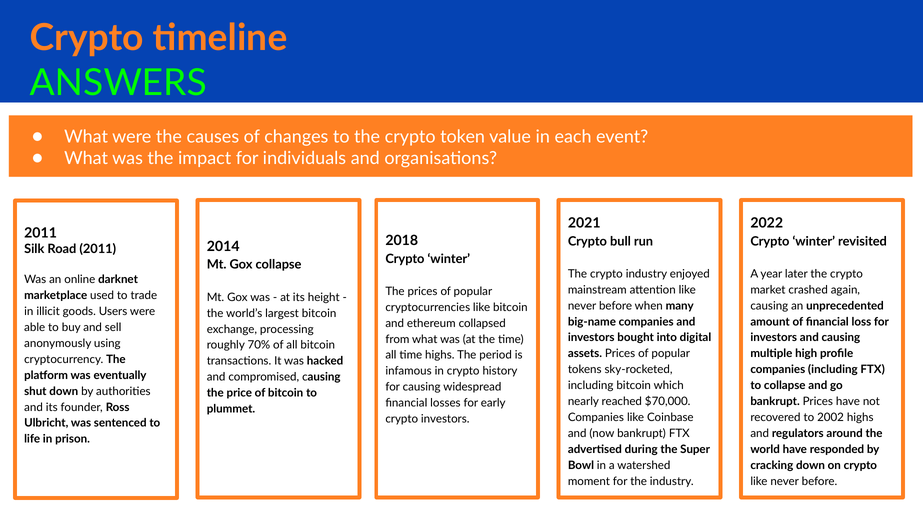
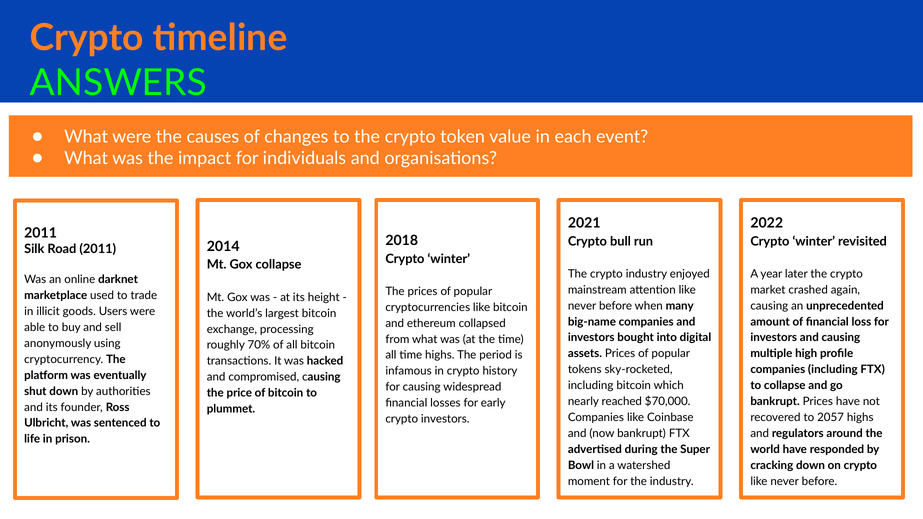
2002: 2002 -> 2057
